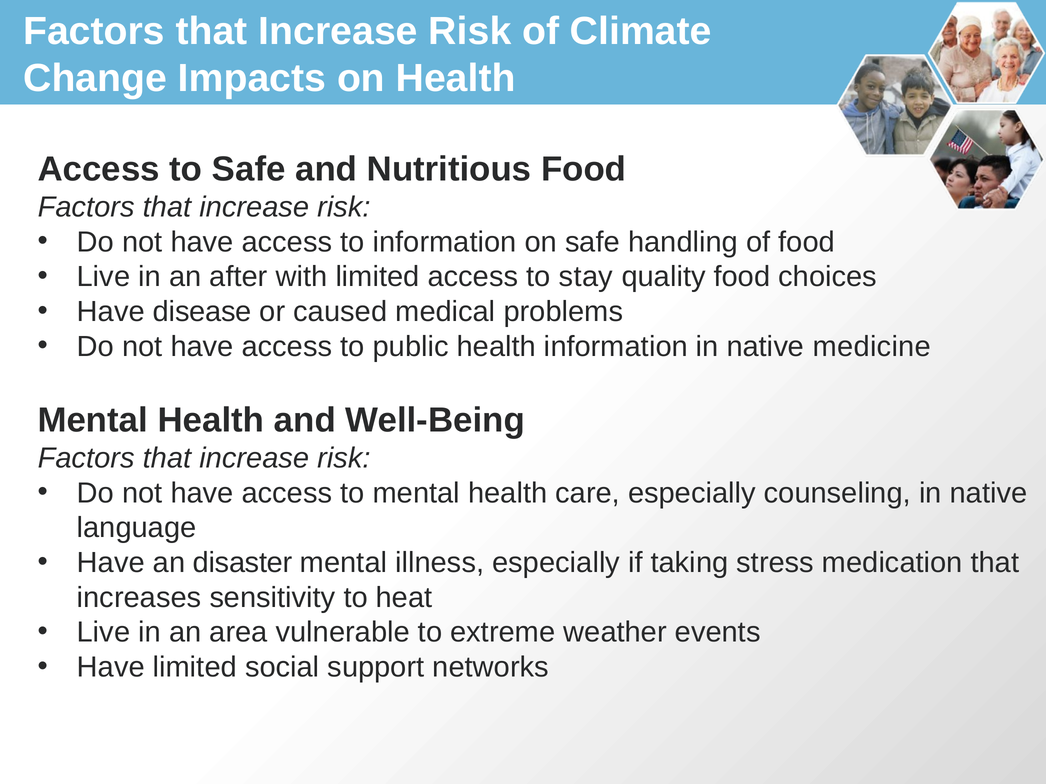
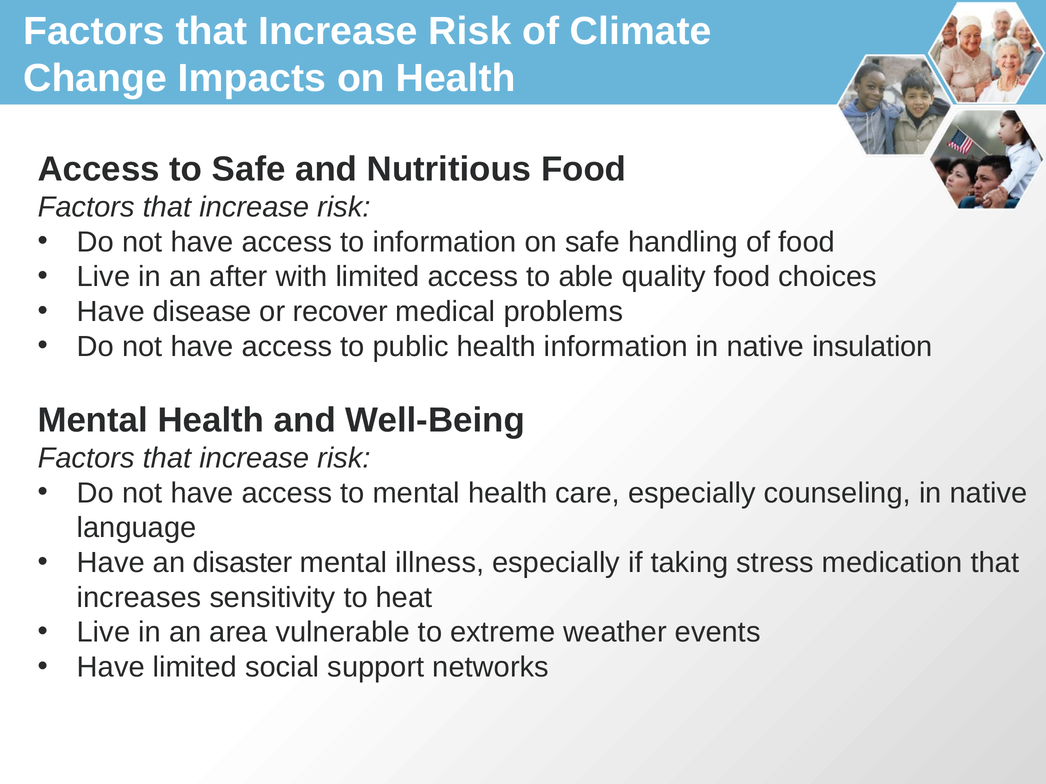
stay: stay -> able
caused: caused -> recover
medicine: medicine -> insulation
